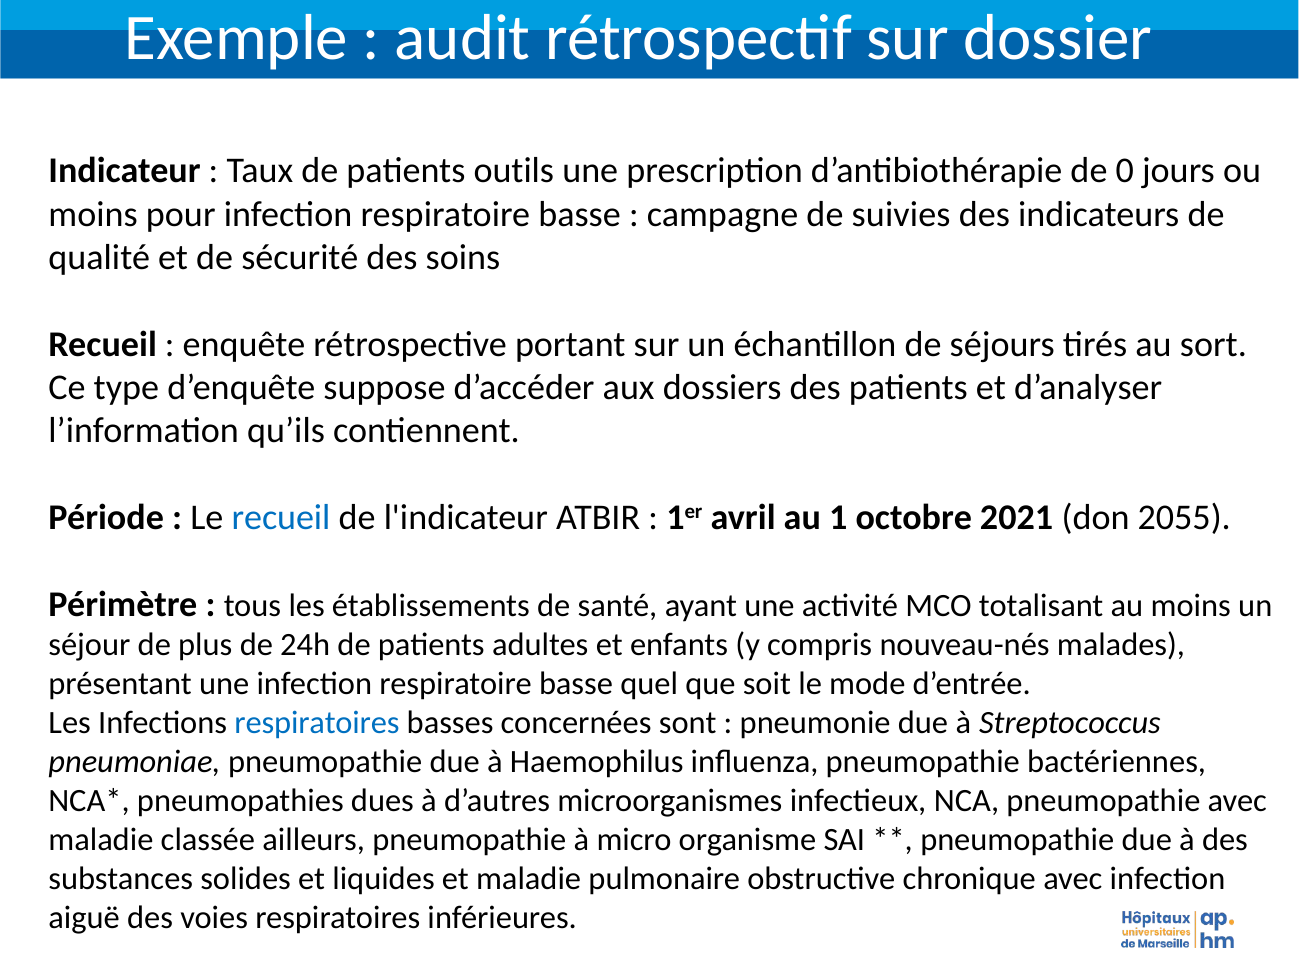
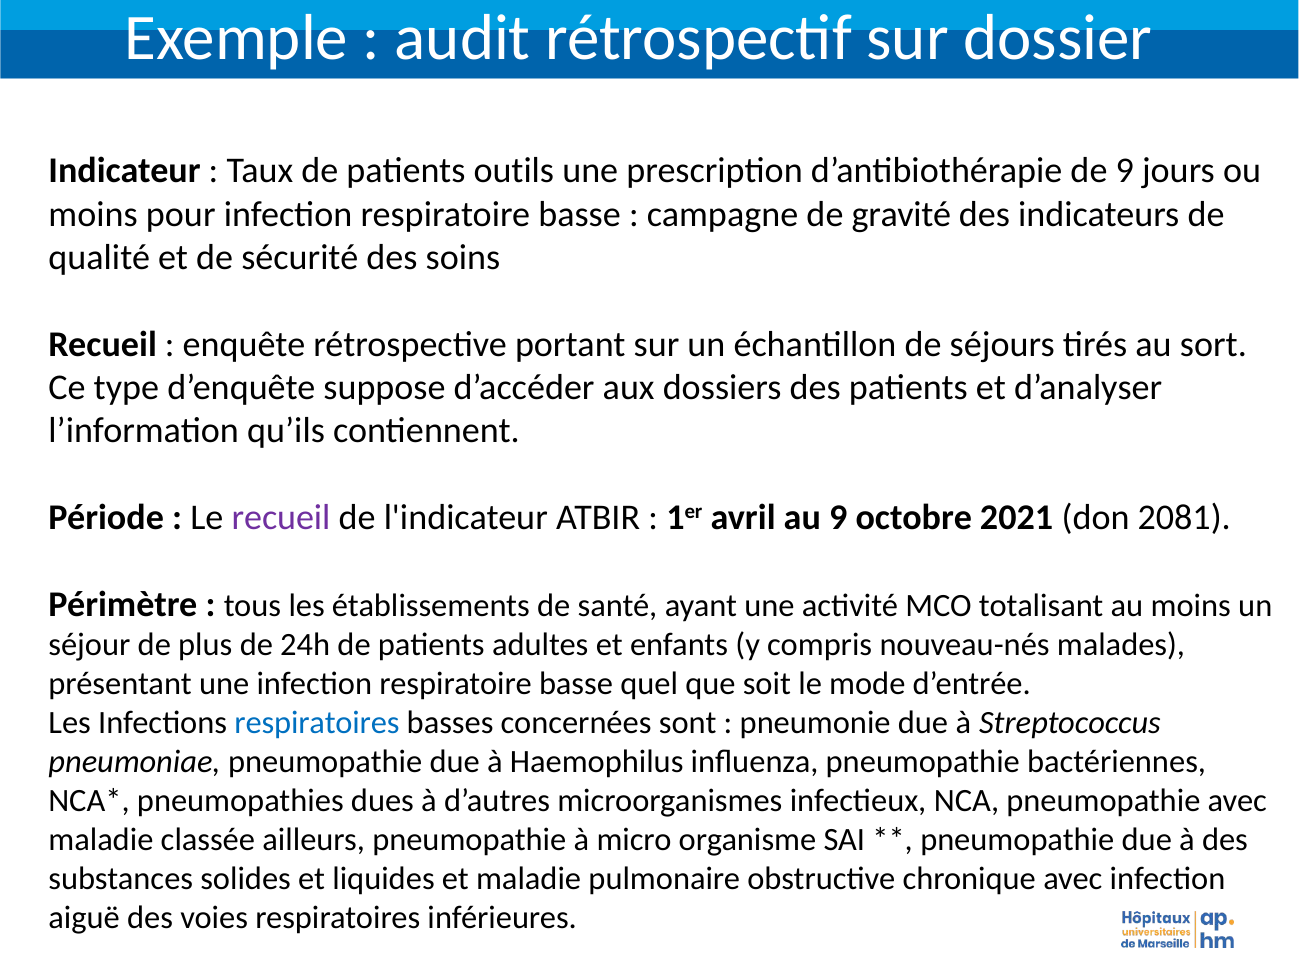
de 0: 0 -> 9
suivies: suivies -> gravité
recueil at (281, 517) colour: blue -> purple
au 1: 1 -> 9
2055: 2055 -> 2081
